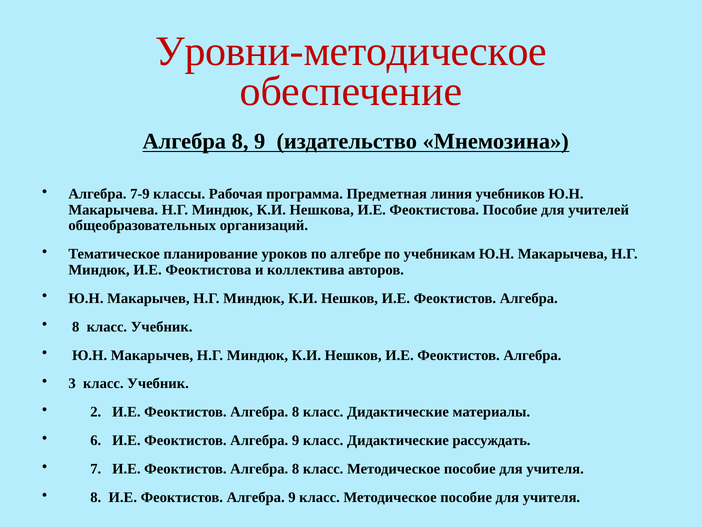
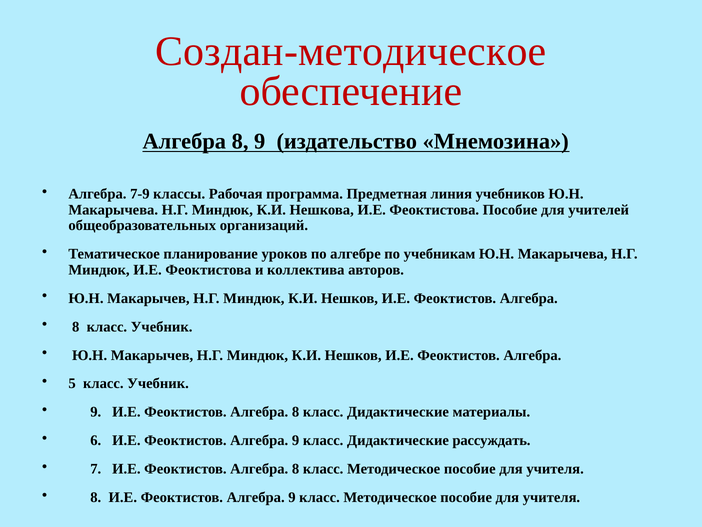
Уровни-методическое: Уровни-методическое -> Создан-методическое
3: 3 -> 5
2 at (96, 412): 2 -> 9
